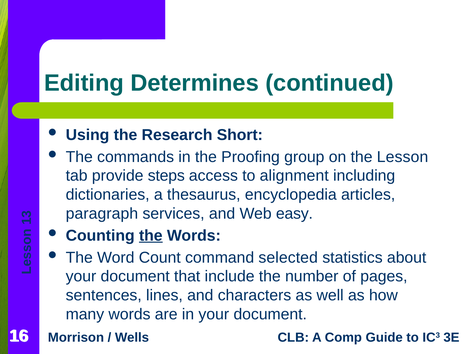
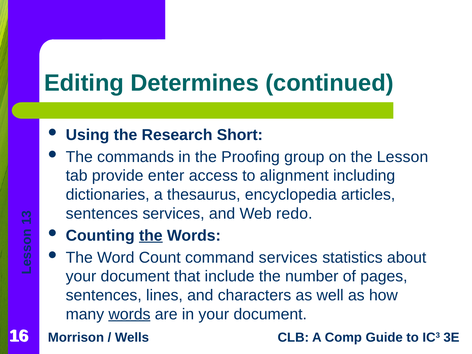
steps: steps -> enter
paragraph at (102, 214): paragraph -> sentences
easy: easy -> redo
command selected: selected -> services
words at (129, 314) underline: none -> present
